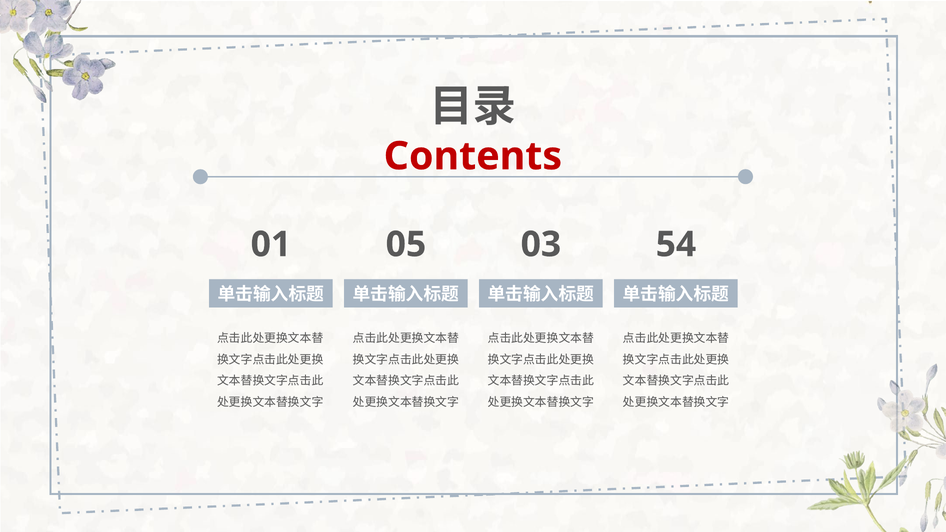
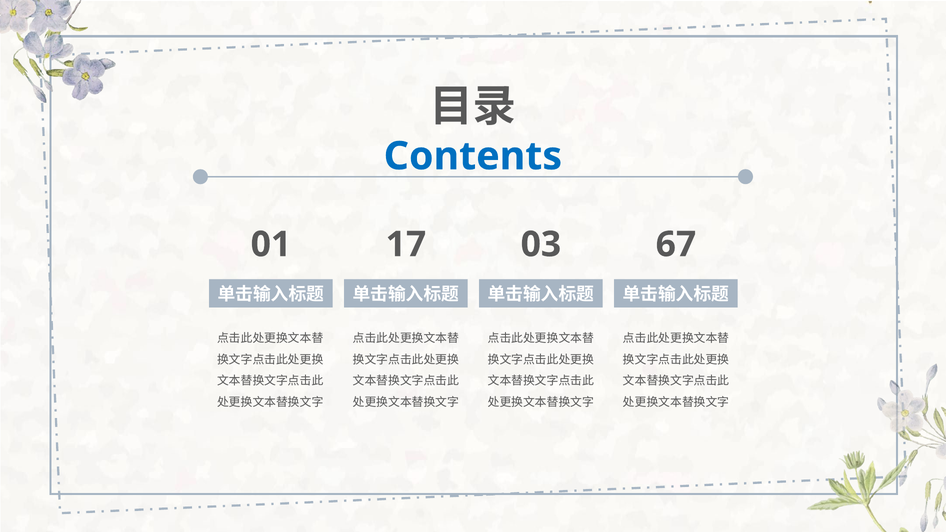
Contents colour: red -> blue
05: 05 -> 17
54: 54 -> 67
